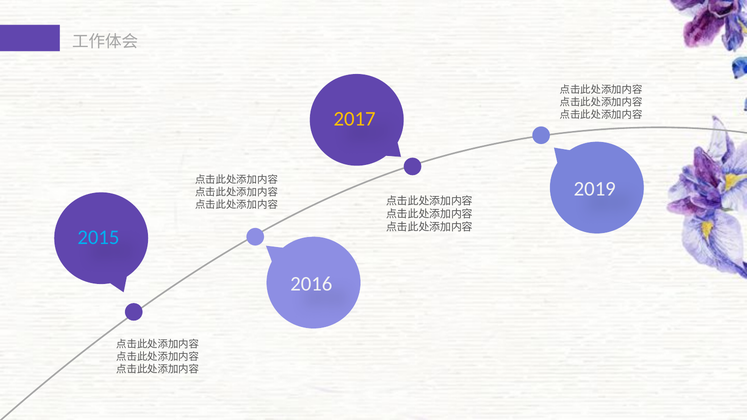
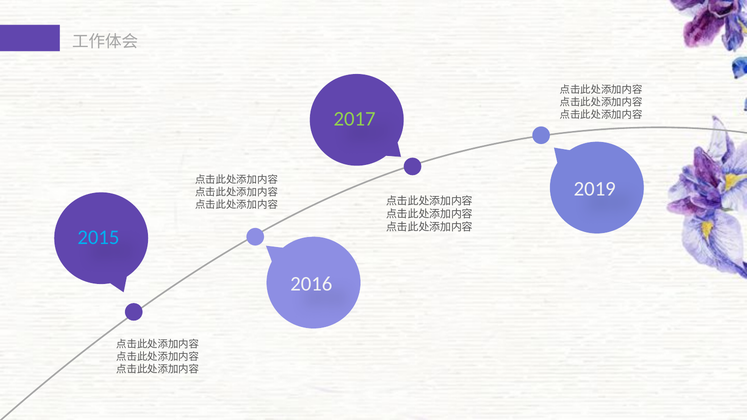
2017 colour: yellow -> light green
